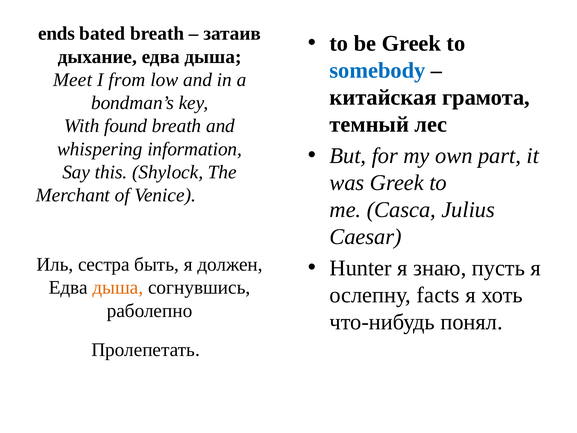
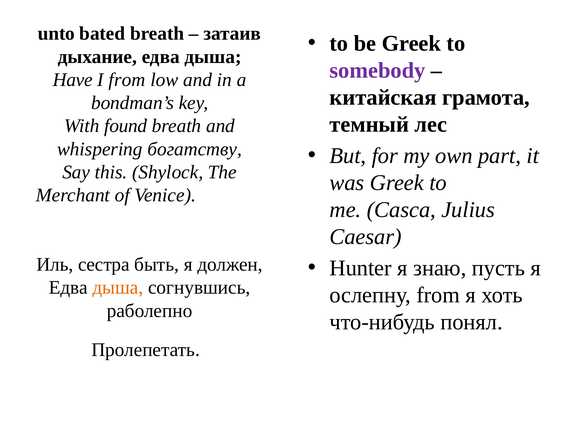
ends: ends -> unto
somebody colour: blue -> purple
Meet: Meet -> Have
information: information -> богатству
ослепну facts: facts -> from
